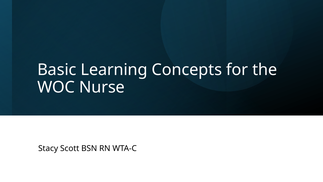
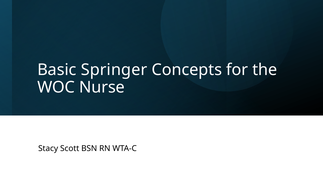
Learning: Learning -> Springer
